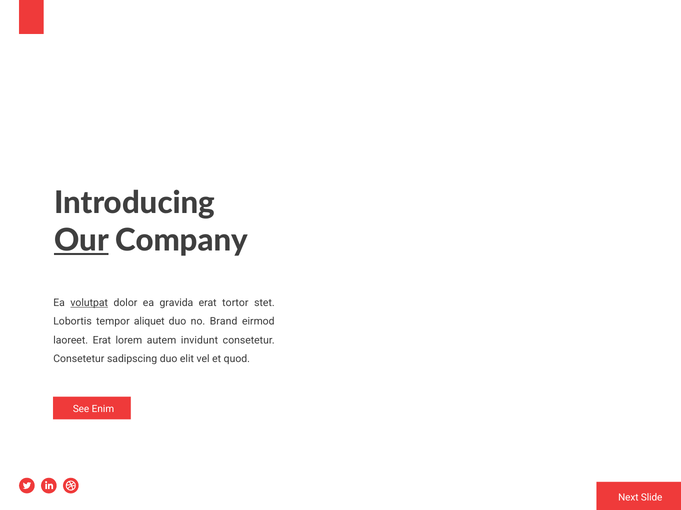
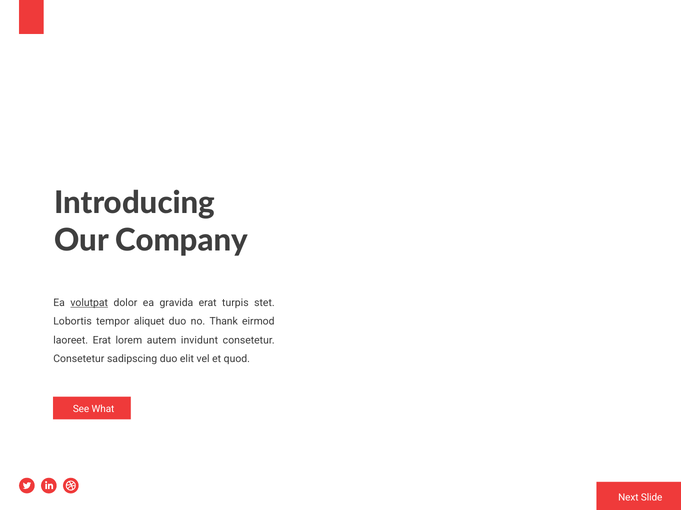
Our underline: present -> none
tortor: tortor -> turpis
Brand: Brand -> Thank
Enim: Enim -> What
